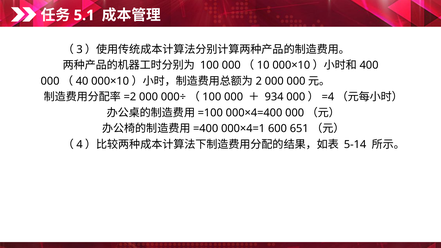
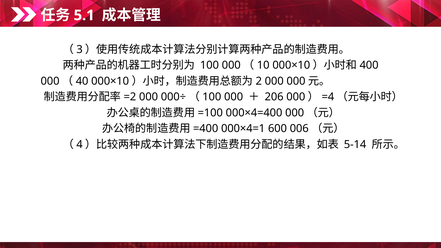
934: 934 -> 206
651: 651 -> 006
